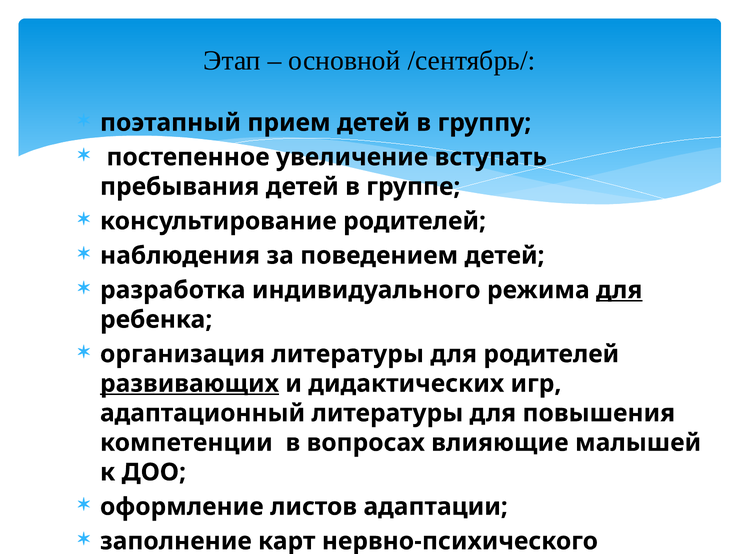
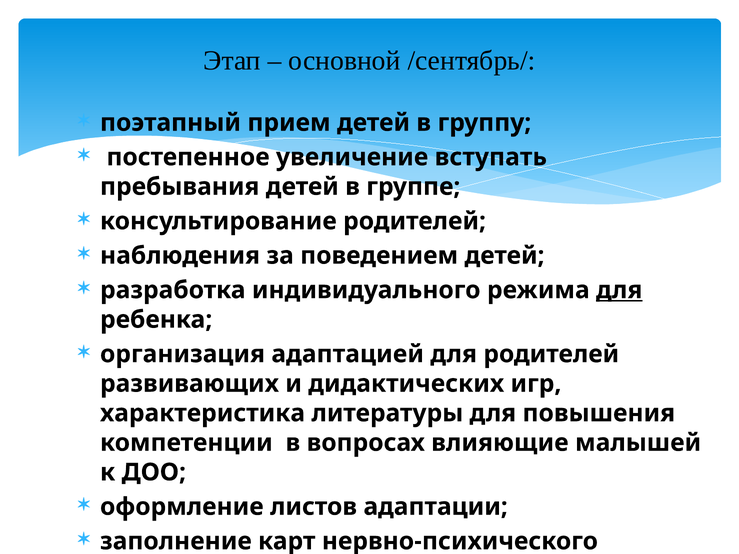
организация литературы: литературы -> адаптацией
развивающих underline: present -> none
адаптационный: адаптационный -> характеристика
